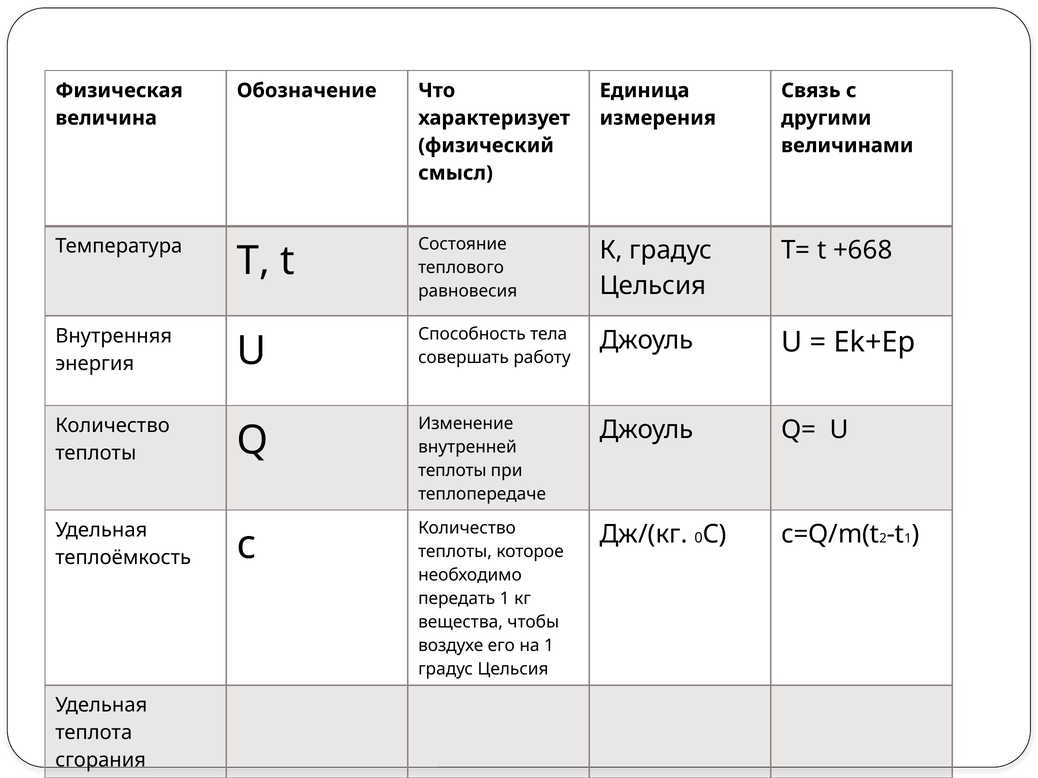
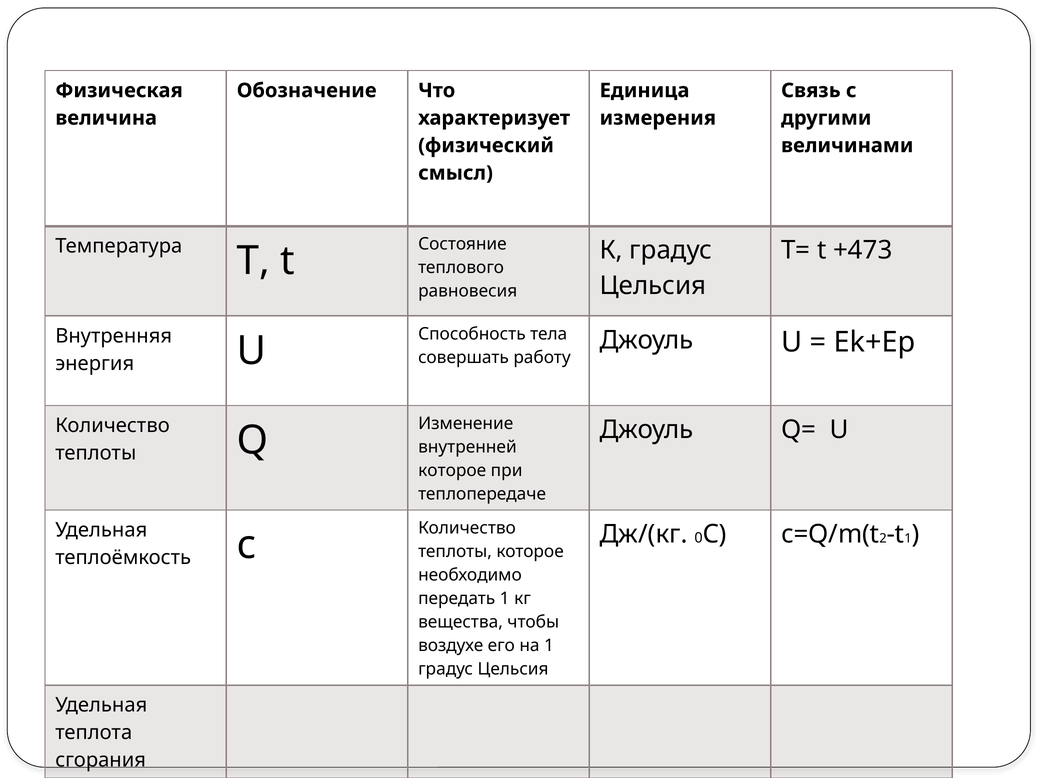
+668: +668 -> +473
теплоты at (452, 471): теплоты -> которое
